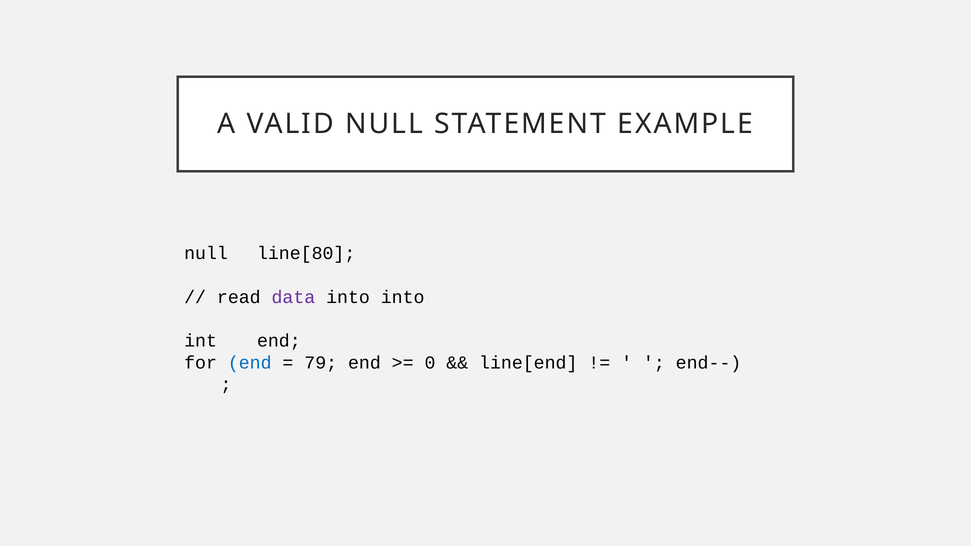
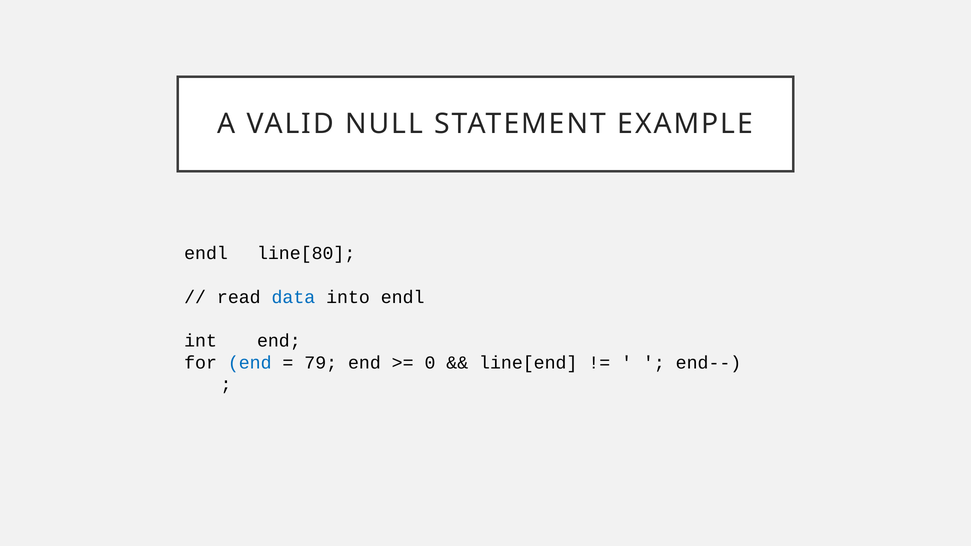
null at (206, 253): null -> endl
data colour: purple -> blue
into into: into -> endl
